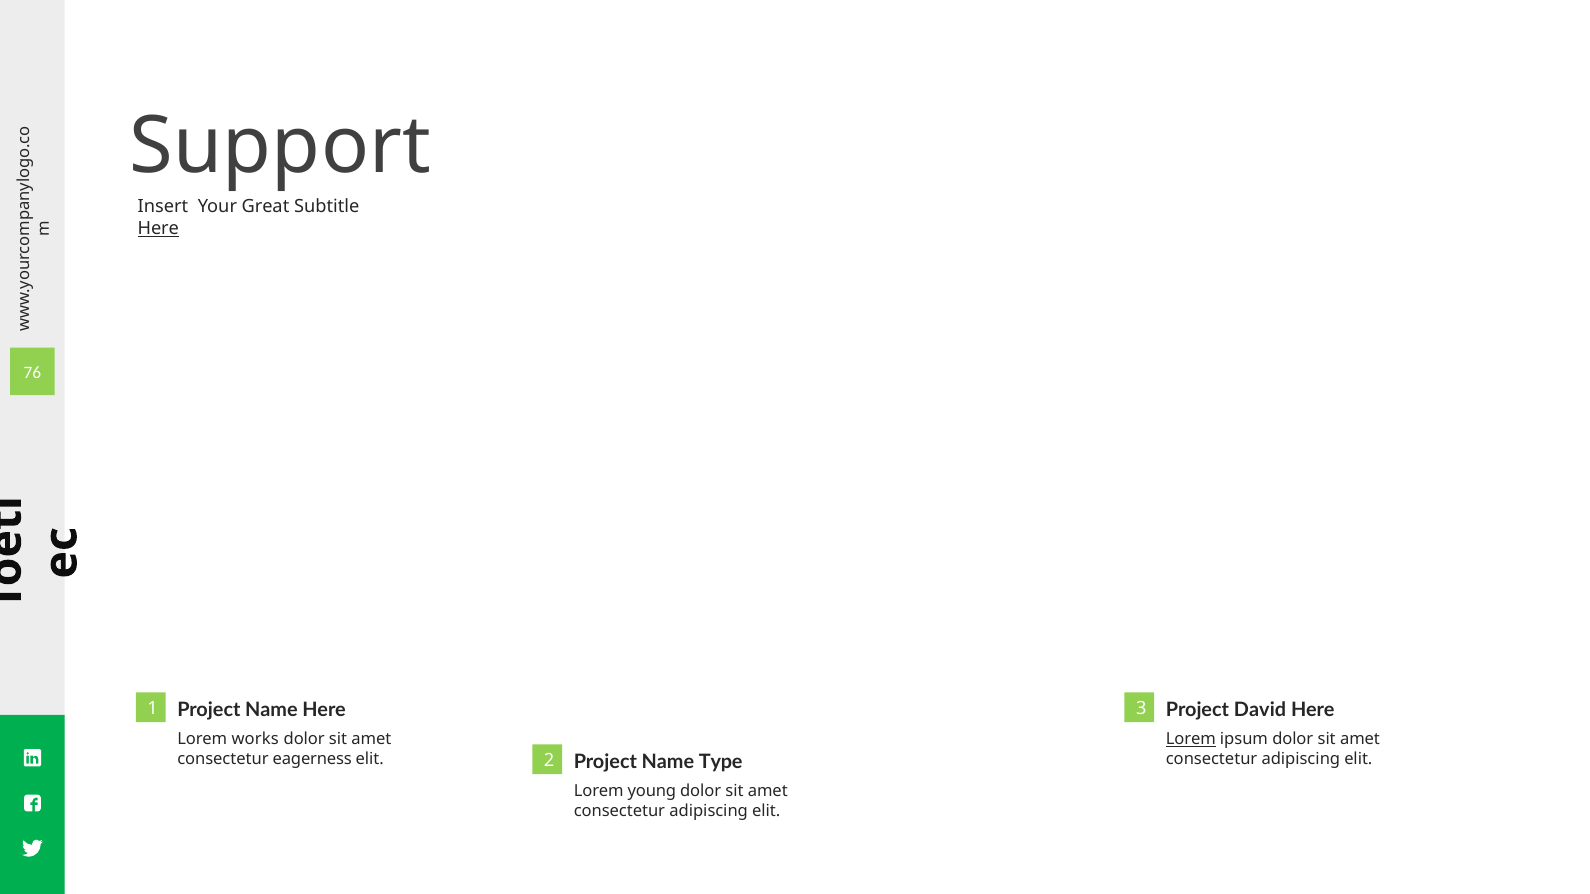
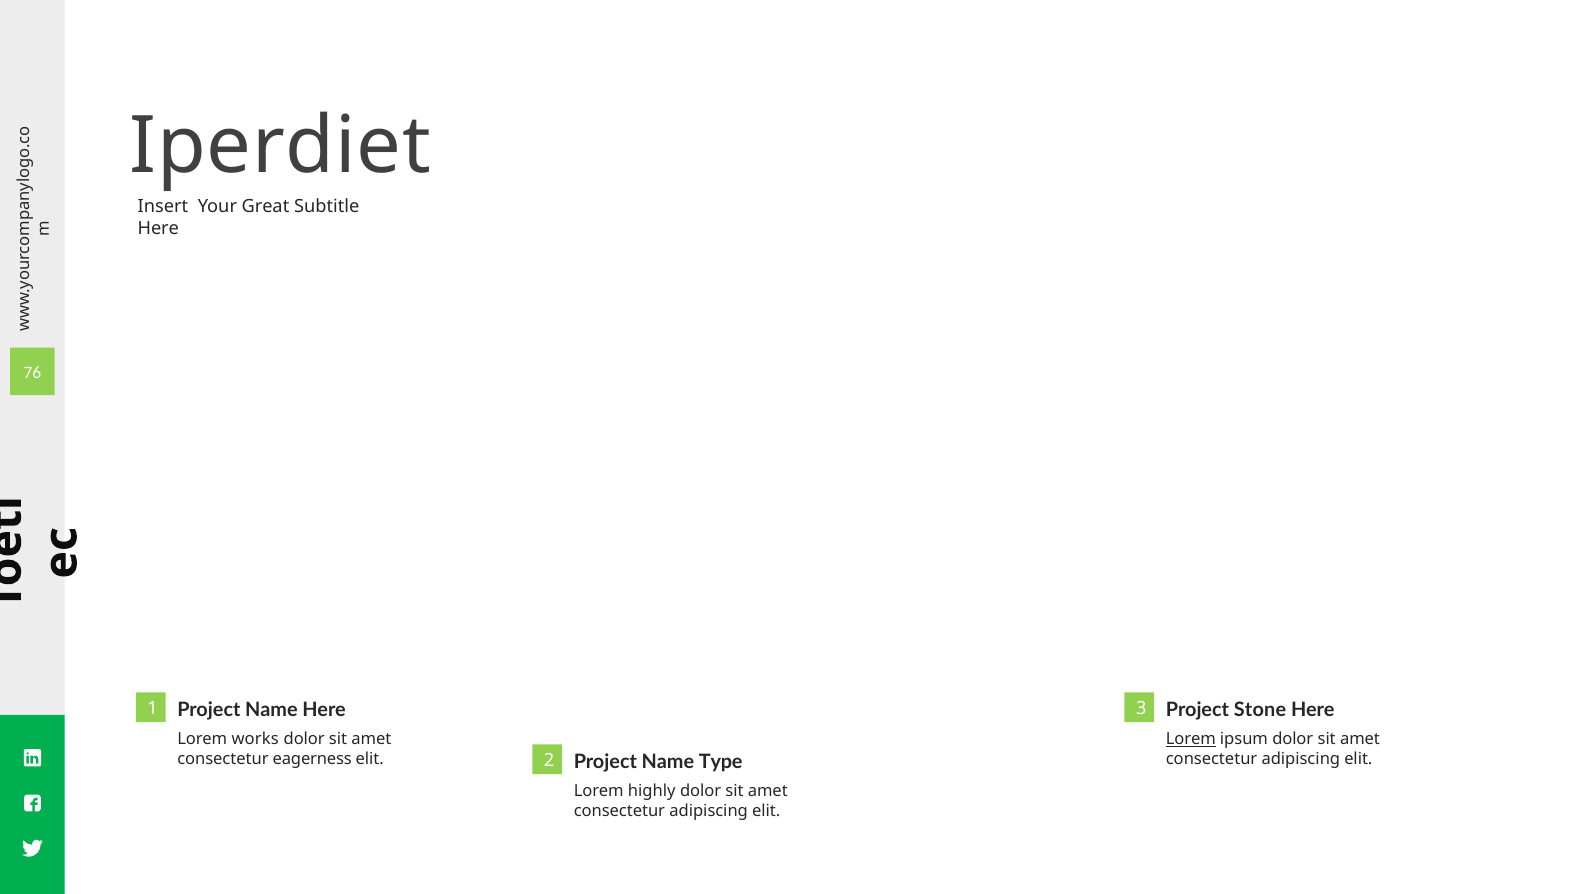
Support: Support -> Iperdiet
Here at (158, 229) underline: present -> none
David: David -> Stone
young: young -> highly
